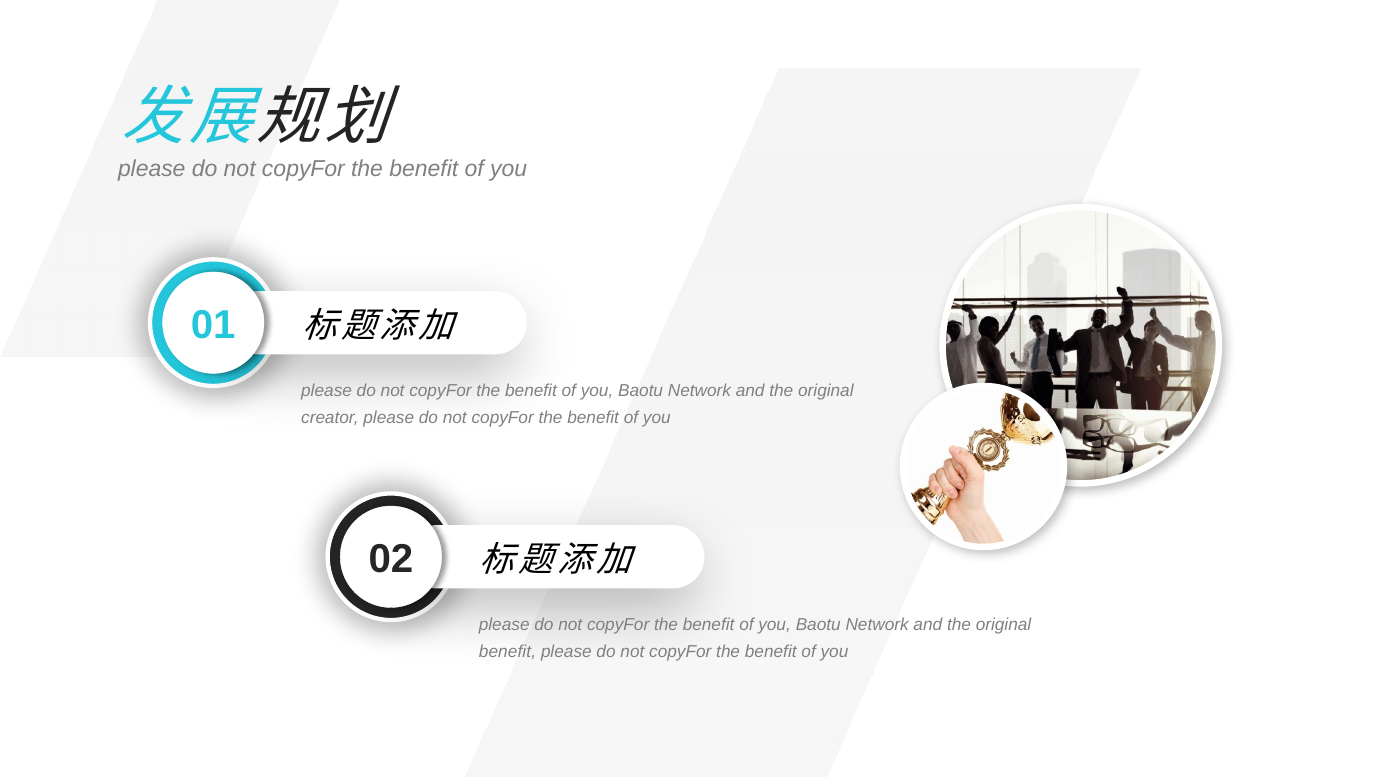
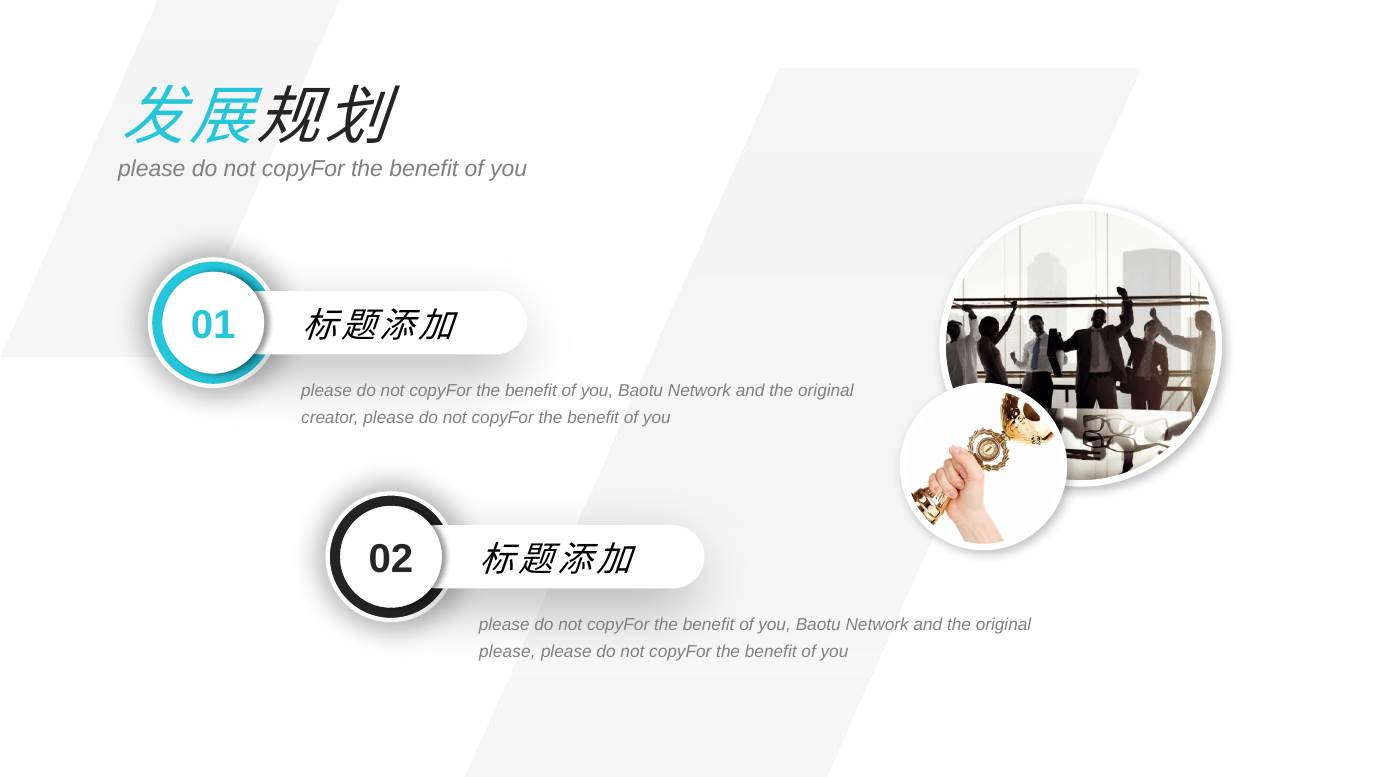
benefit at (507, 651): benefit -> please
